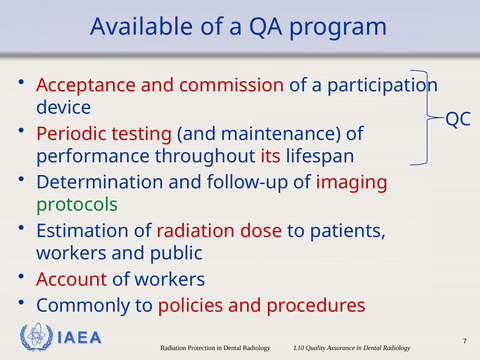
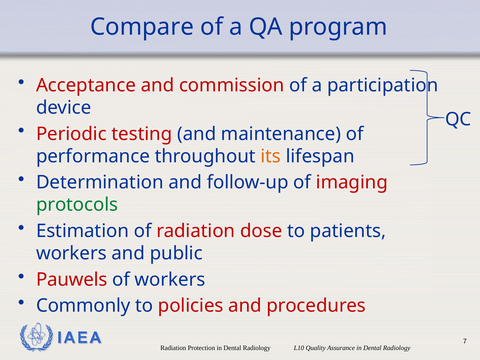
Available: Available -> Compare
its colour: red -> orange
Account: Account -> Pauwels
